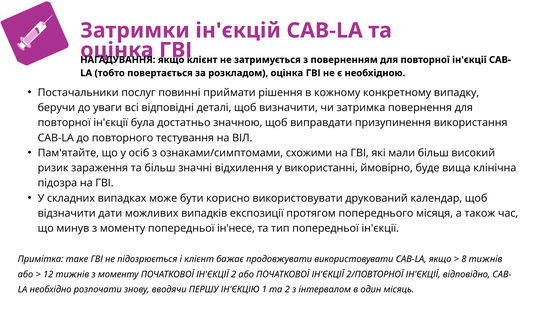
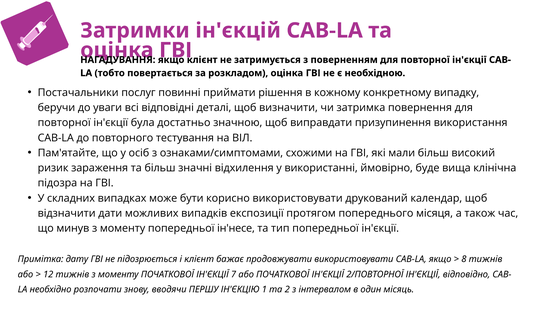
таке: таке -> дату
ІН'ЄКЦІЇ 2: 2 -> 7
